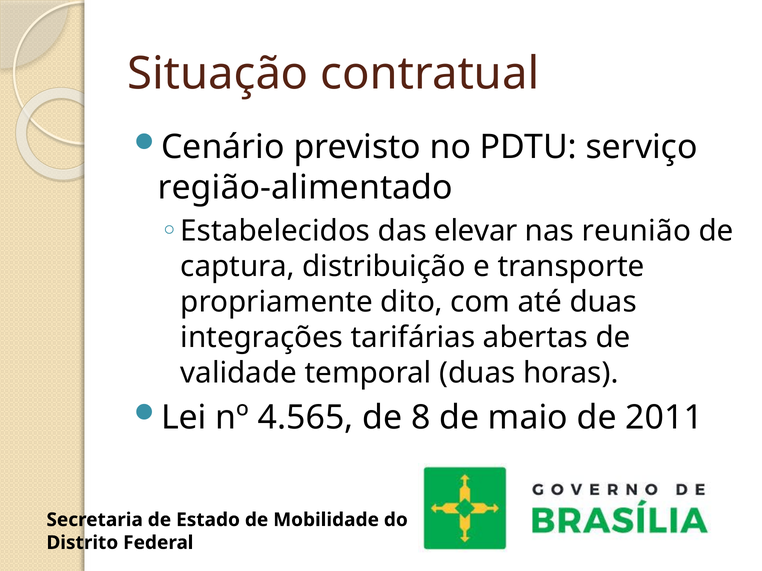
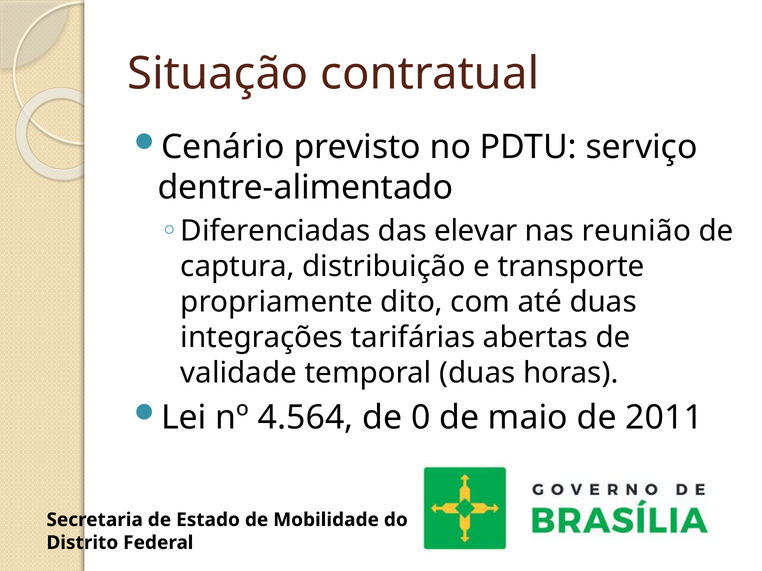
região-alimentado: região-alimentado -> dentre-alimentado
Estabelecidos: Estabelecidos -> Diferenciadas
4.565: 4.565 -> 4.564
8: 8 -> 0
